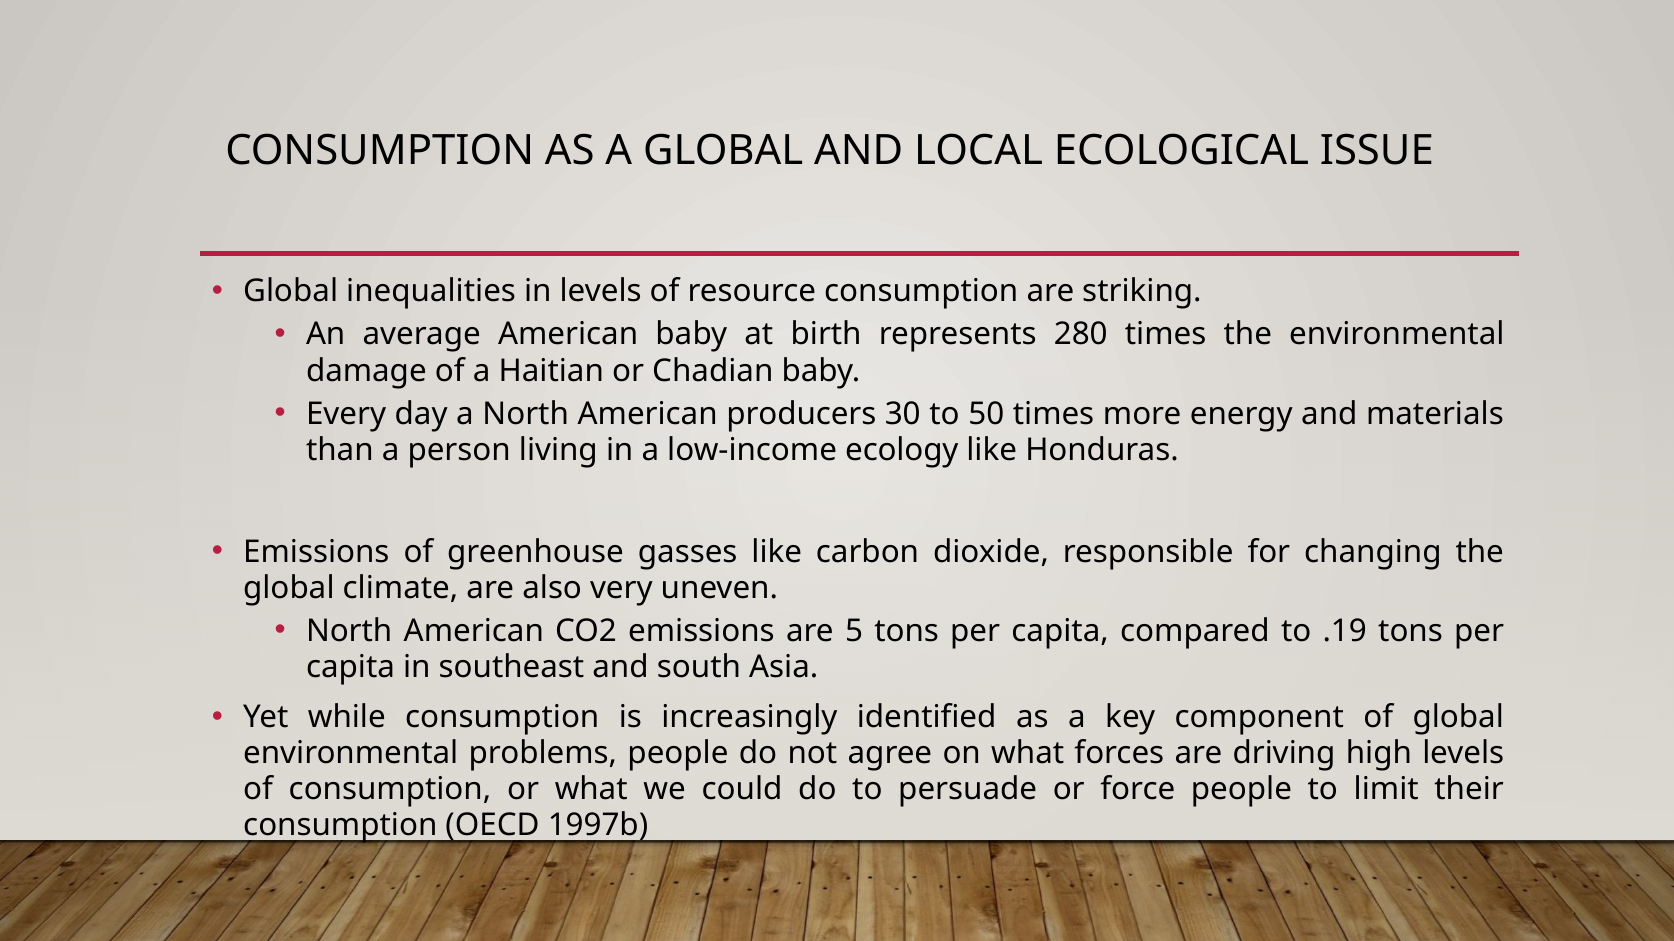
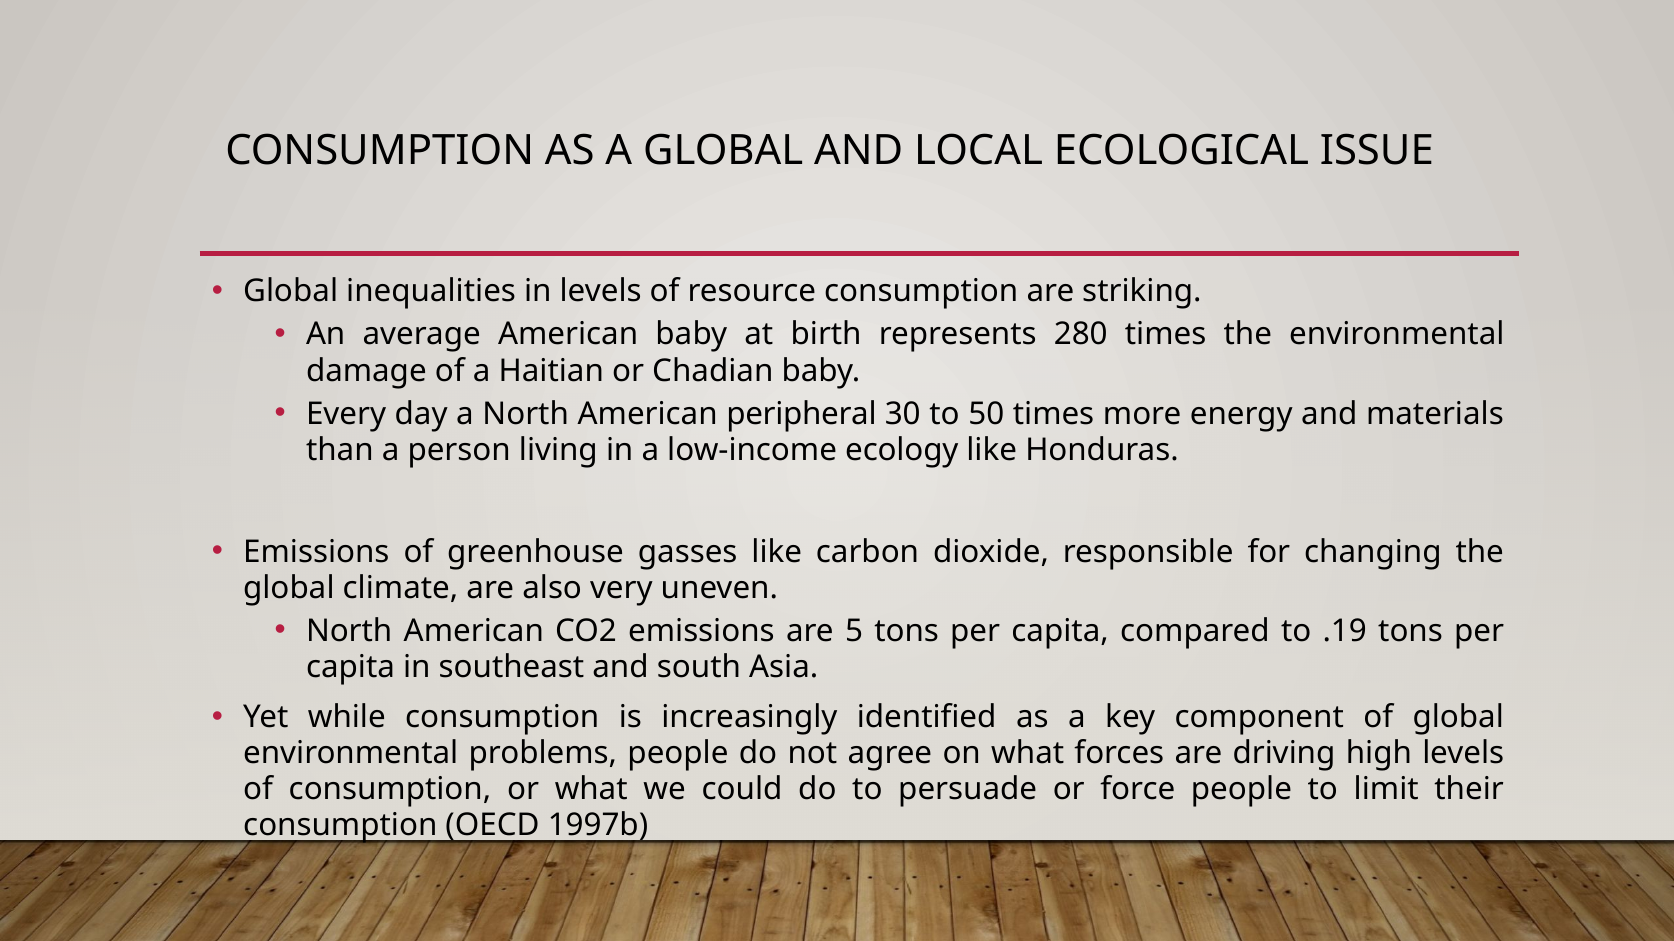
producers: producers -> peripheral
